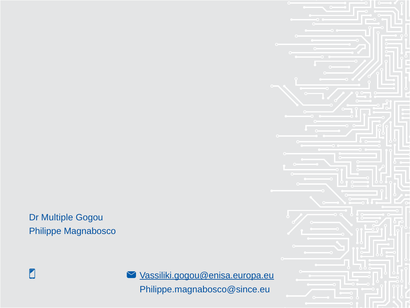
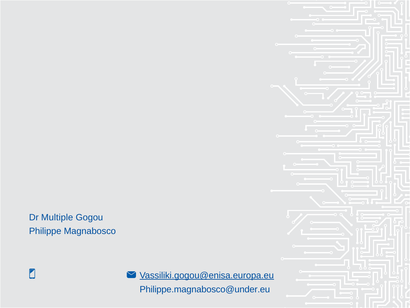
Philippe.magnabosco@since.eu: Philippe.magnabosco@since.eu -> Philippe.magnabosco@under.eu
